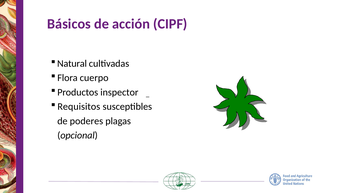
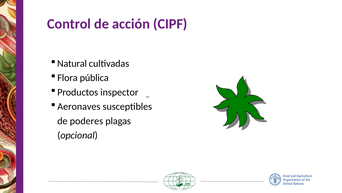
Básicos: Básicos -> Control
cuerpo: cuerpo -> pública
Requisitos: Requisitos -> Aeronaves
